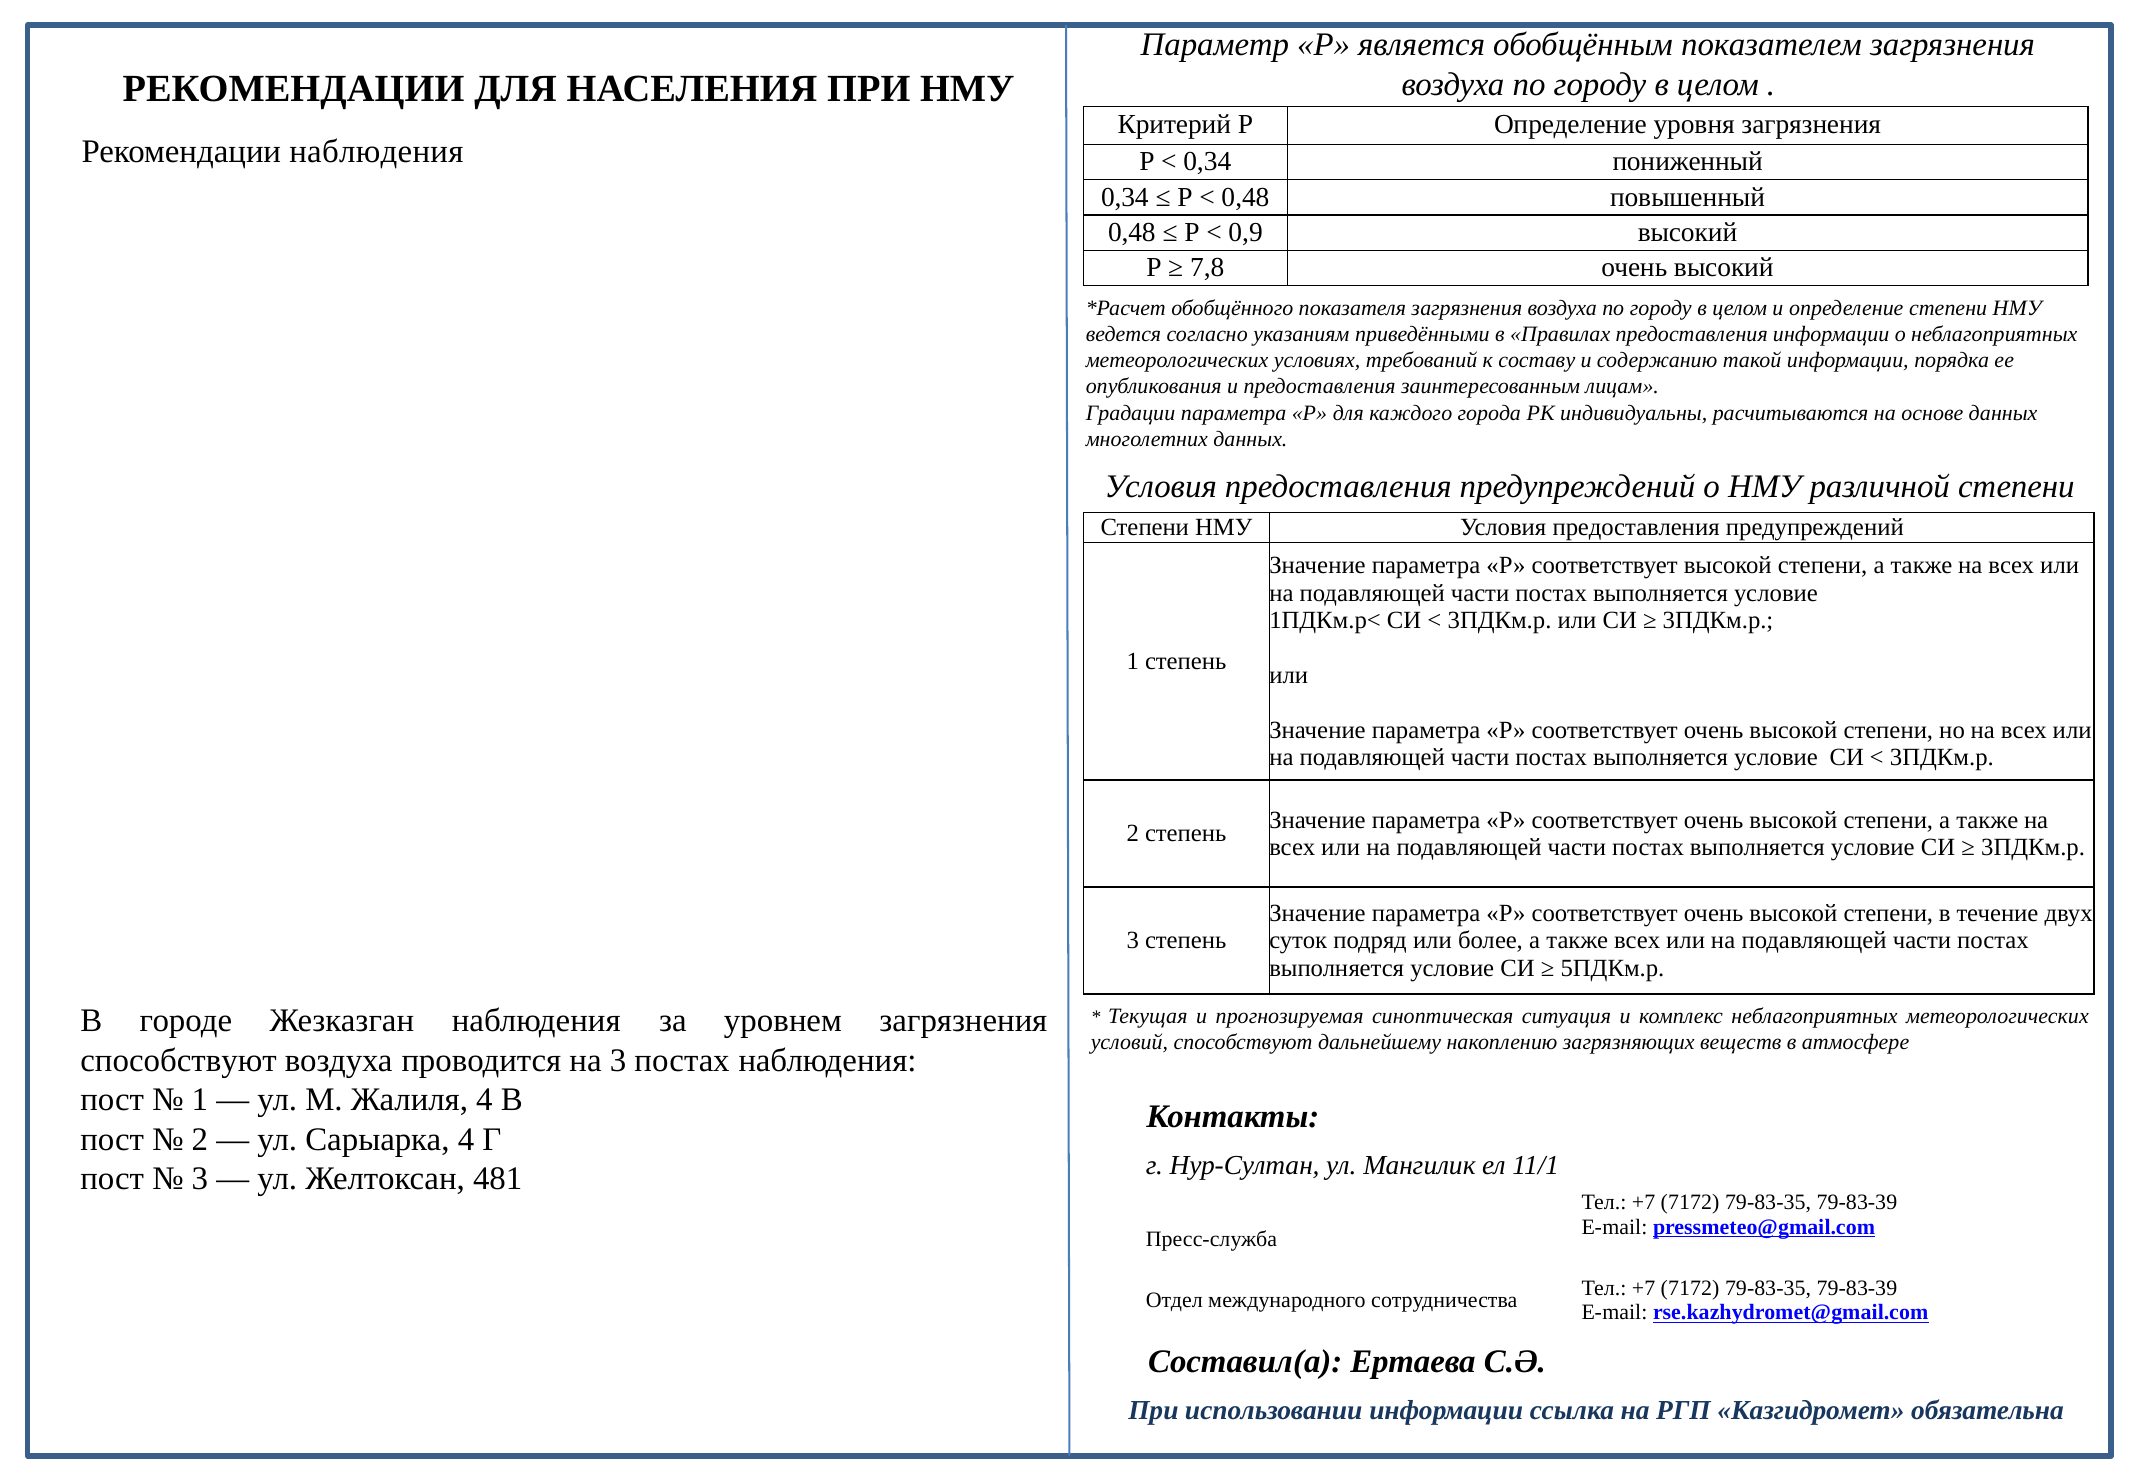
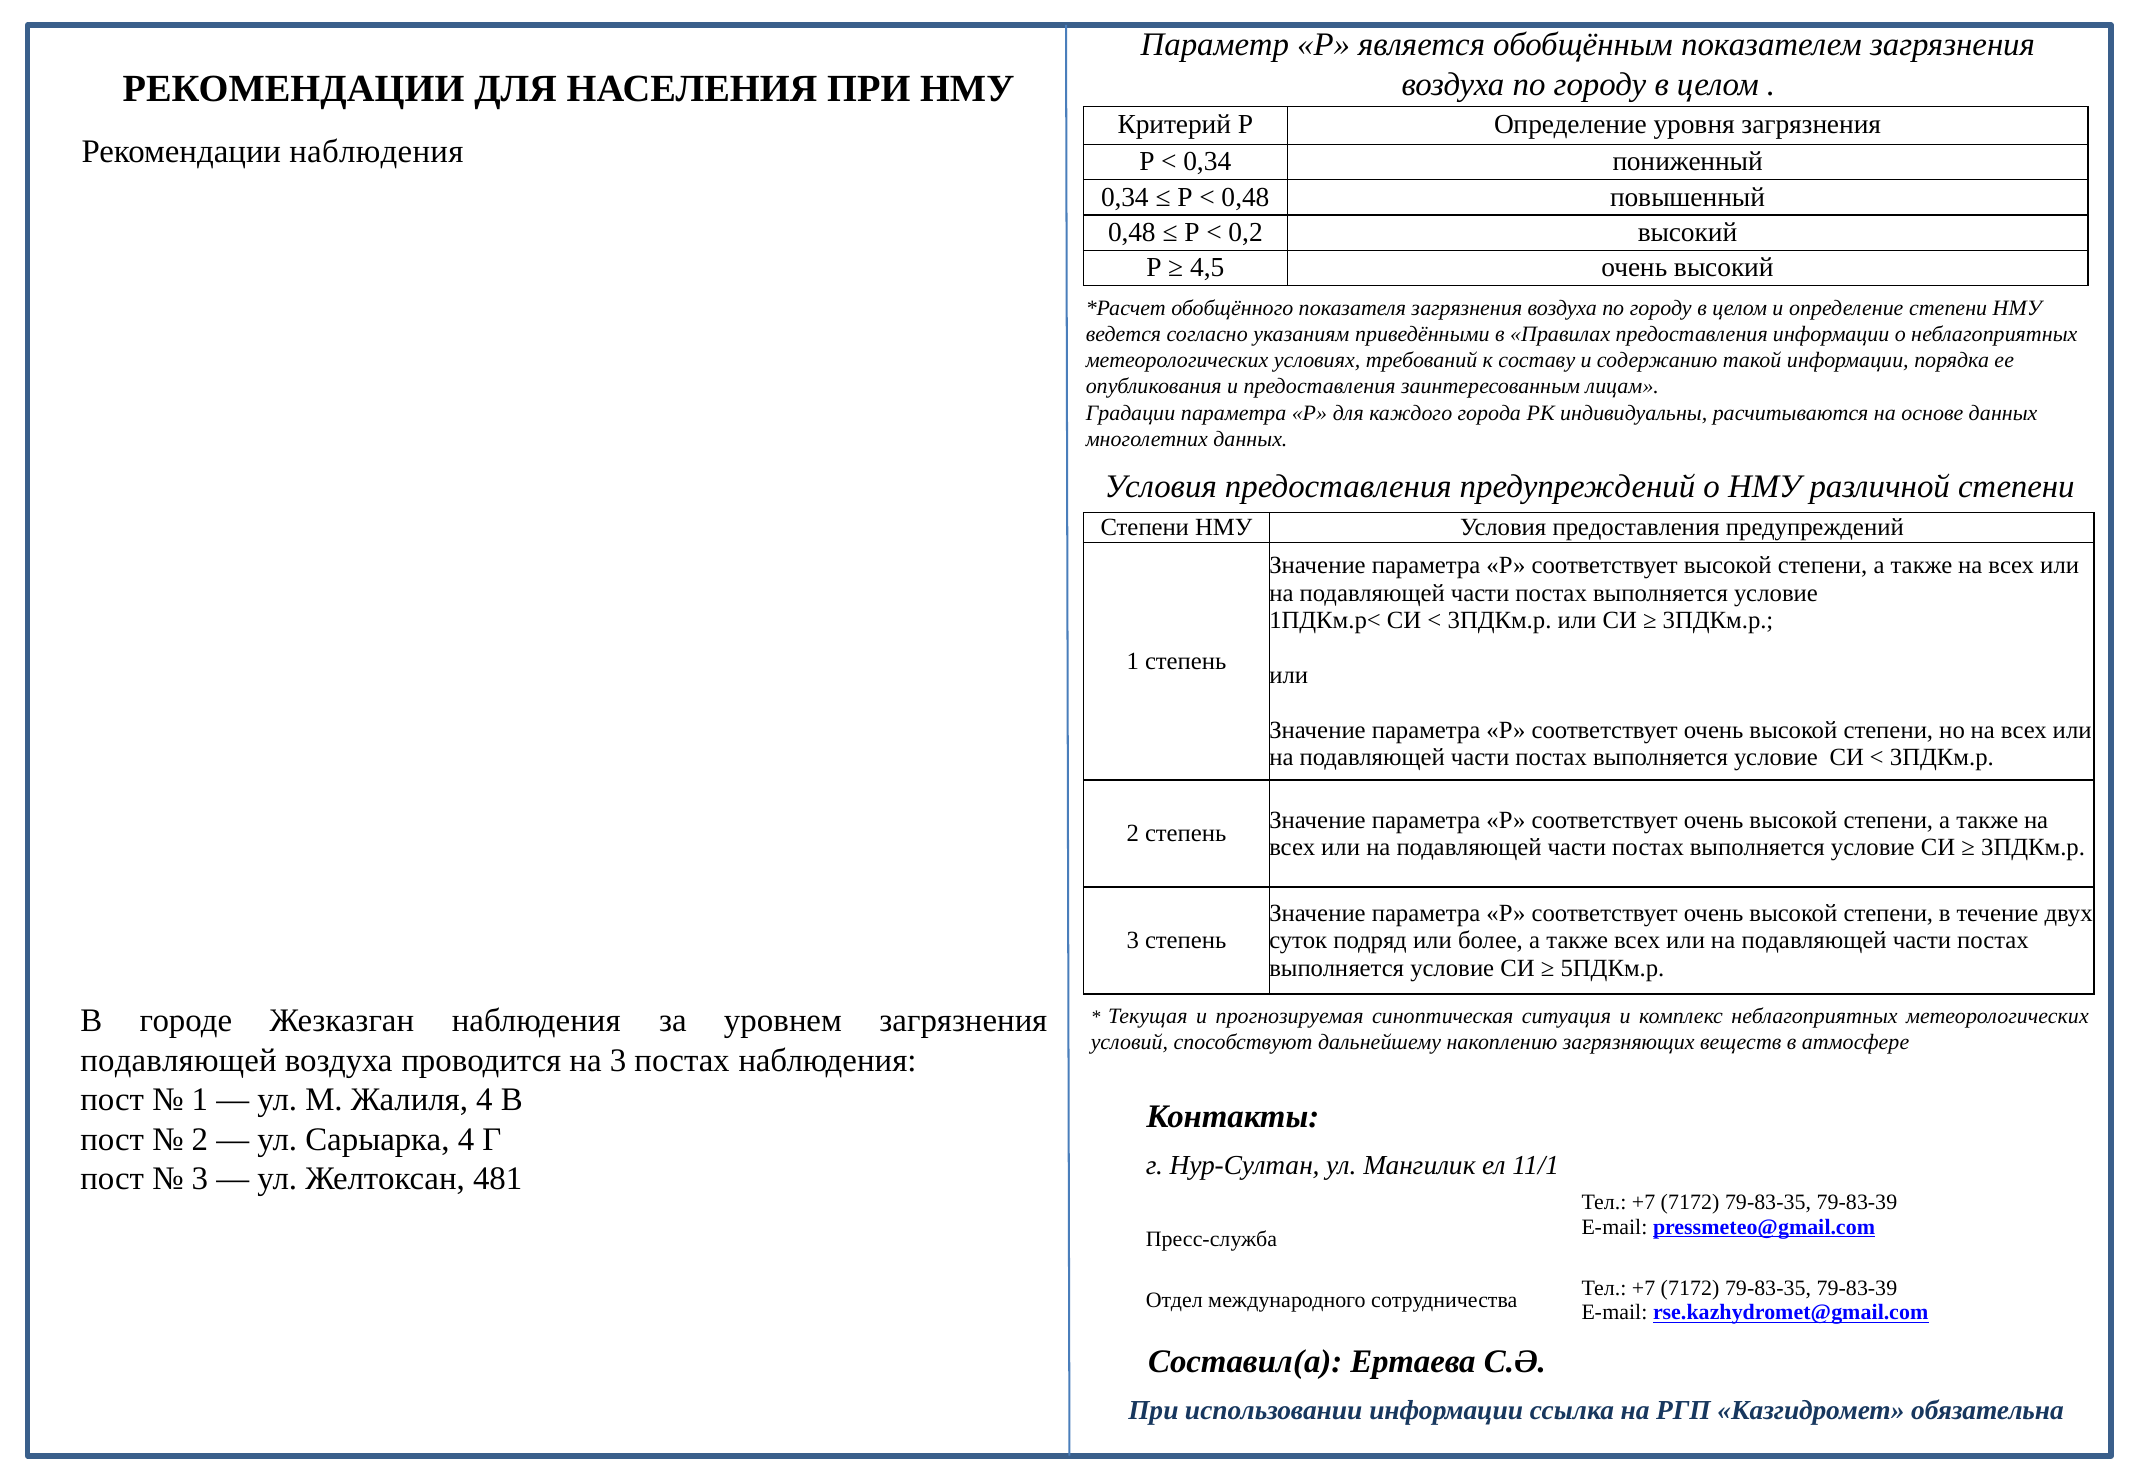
0,9: 0,9 -> 0,2
7,8: 7,8 -> 4,5
способствуют at (179, 1060): способствуют -> подавляющей
